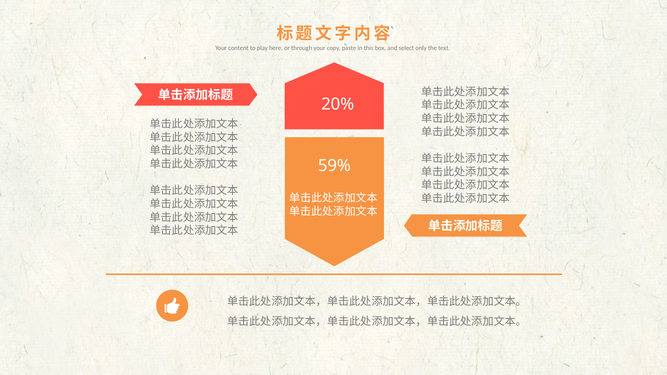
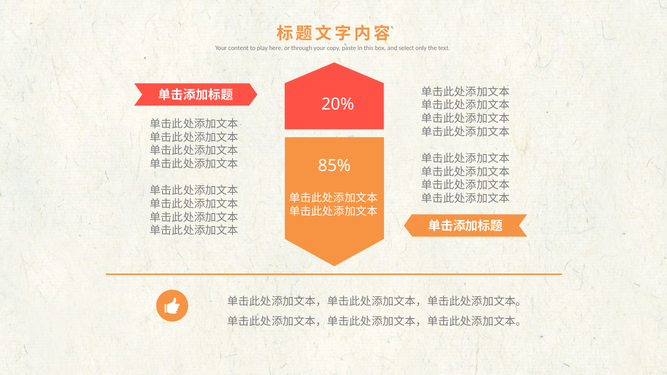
59%: 59% -> 85%
